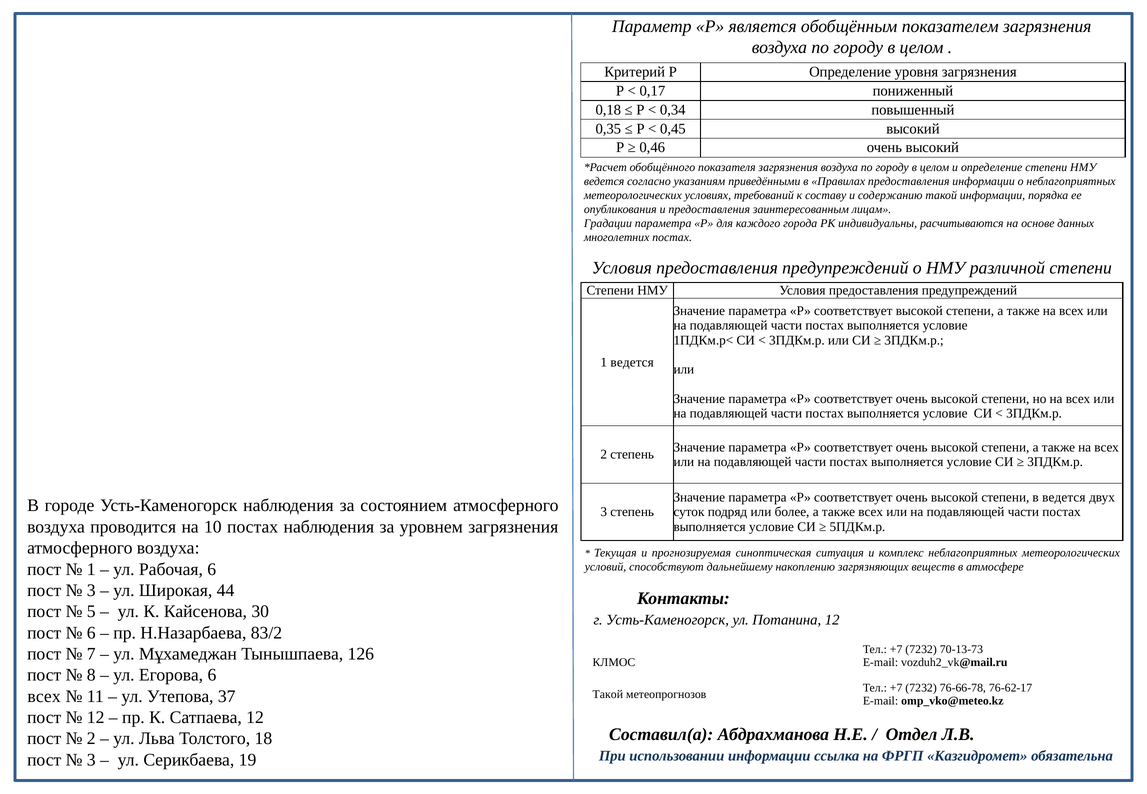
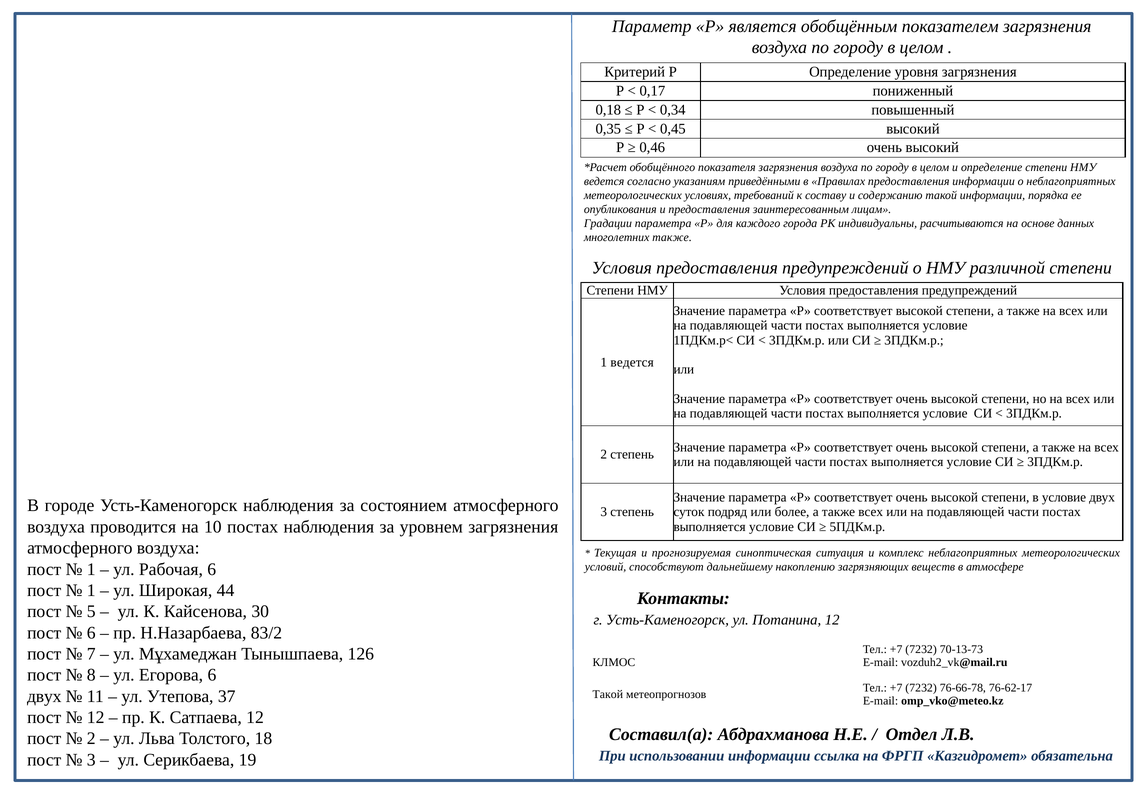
многолетних постах: постах -> также
в ведется: ведется -> условие
3 at (91, 590): 3 -> 1
всех at (44, 696): всех -> двух
